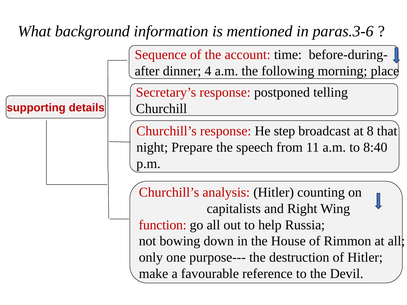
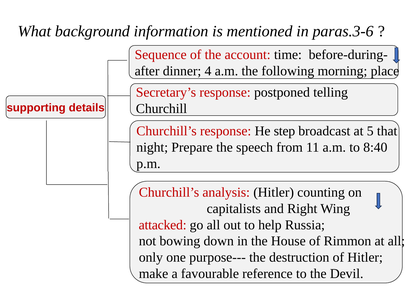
8: 8 -> 5
function: function -> attacked
